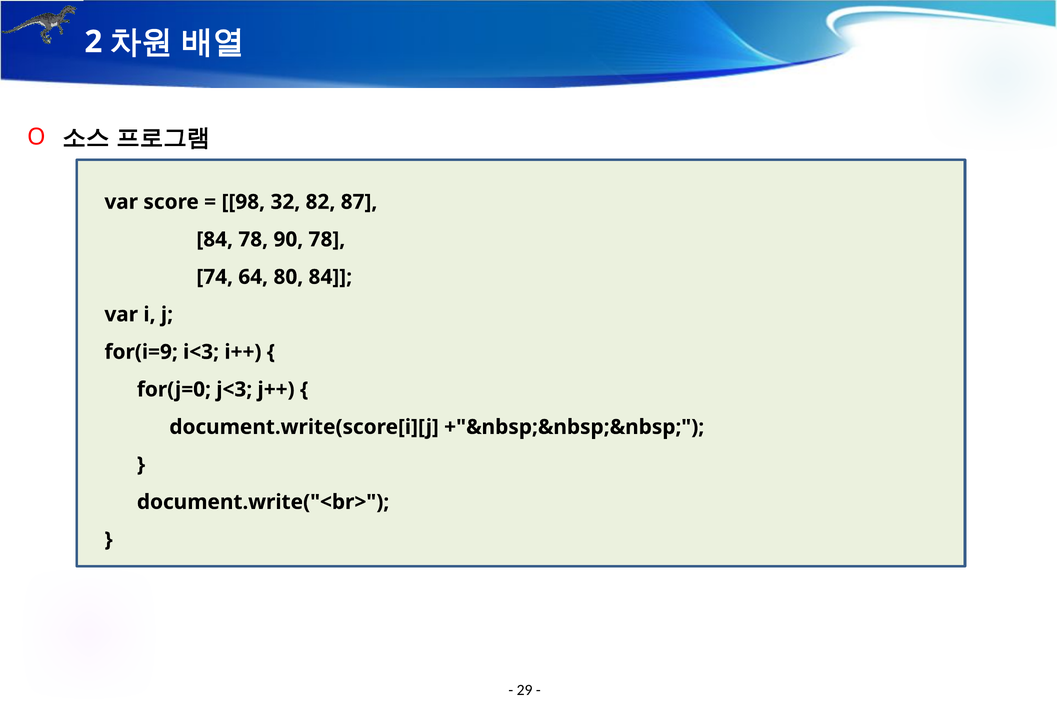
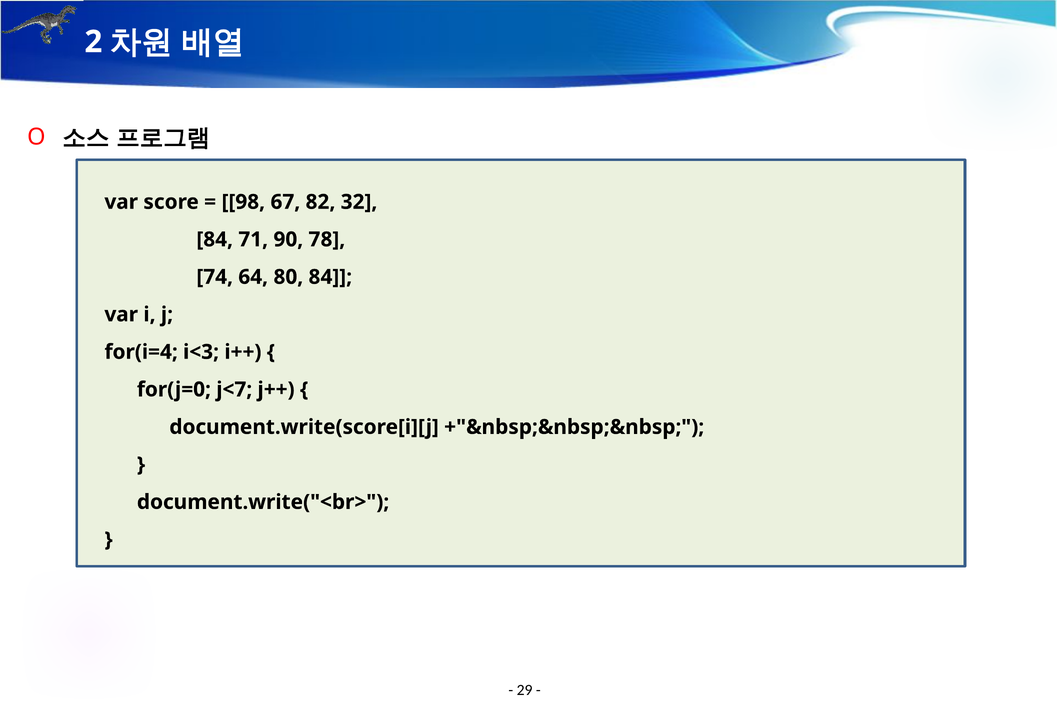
32: 32 -> 67
87: 87 -> 32
84 78: 78 -> 71
for(i=9: for(i=9 -> for(i=4
j<3: j<3 -> j<7
